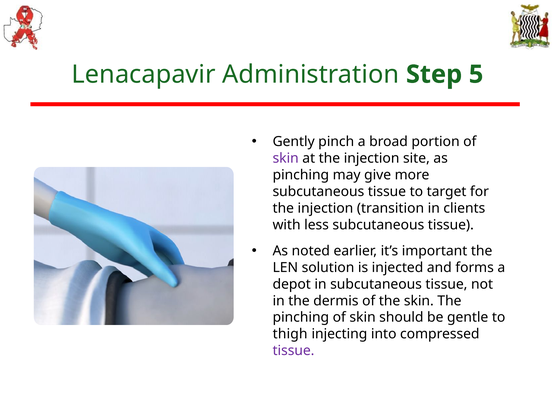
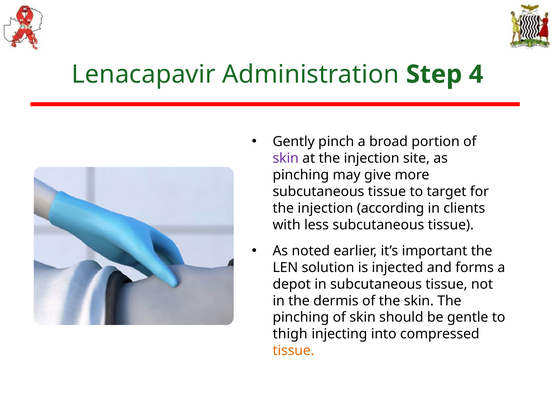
5: 5 -> 4
transition: transition -> according
tissue at (294, 351) colour: purple -> orange
